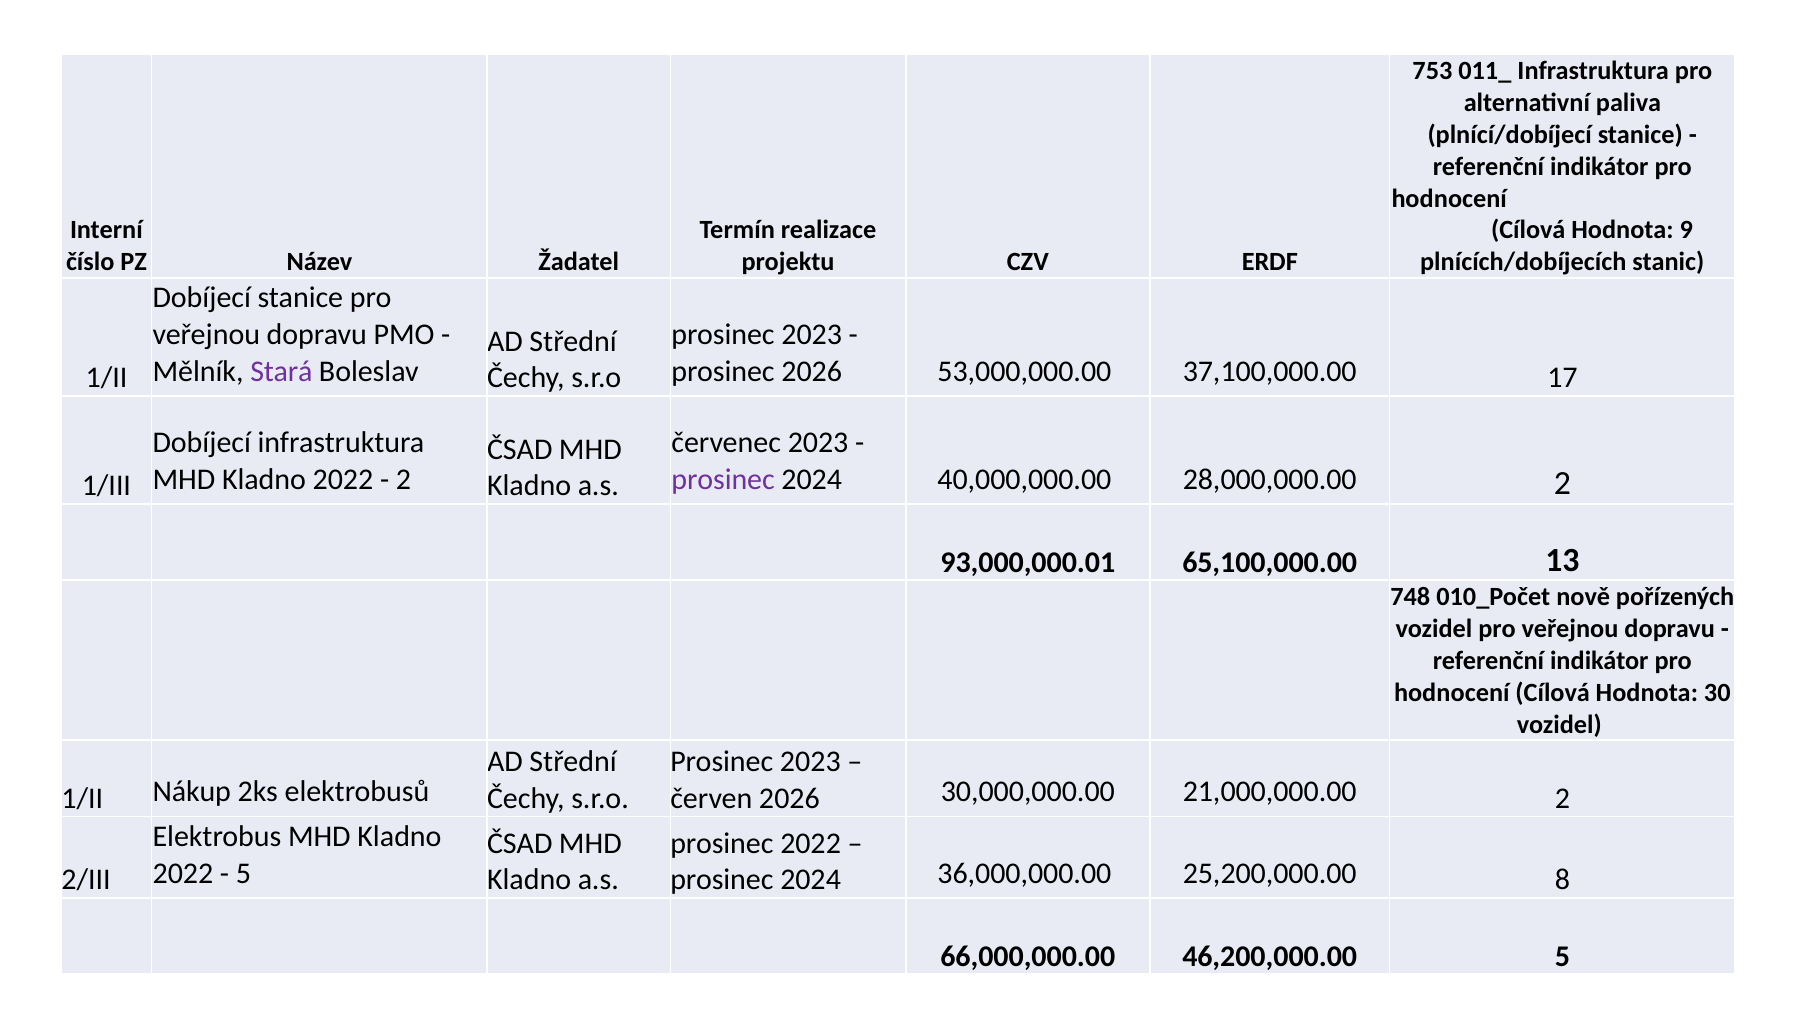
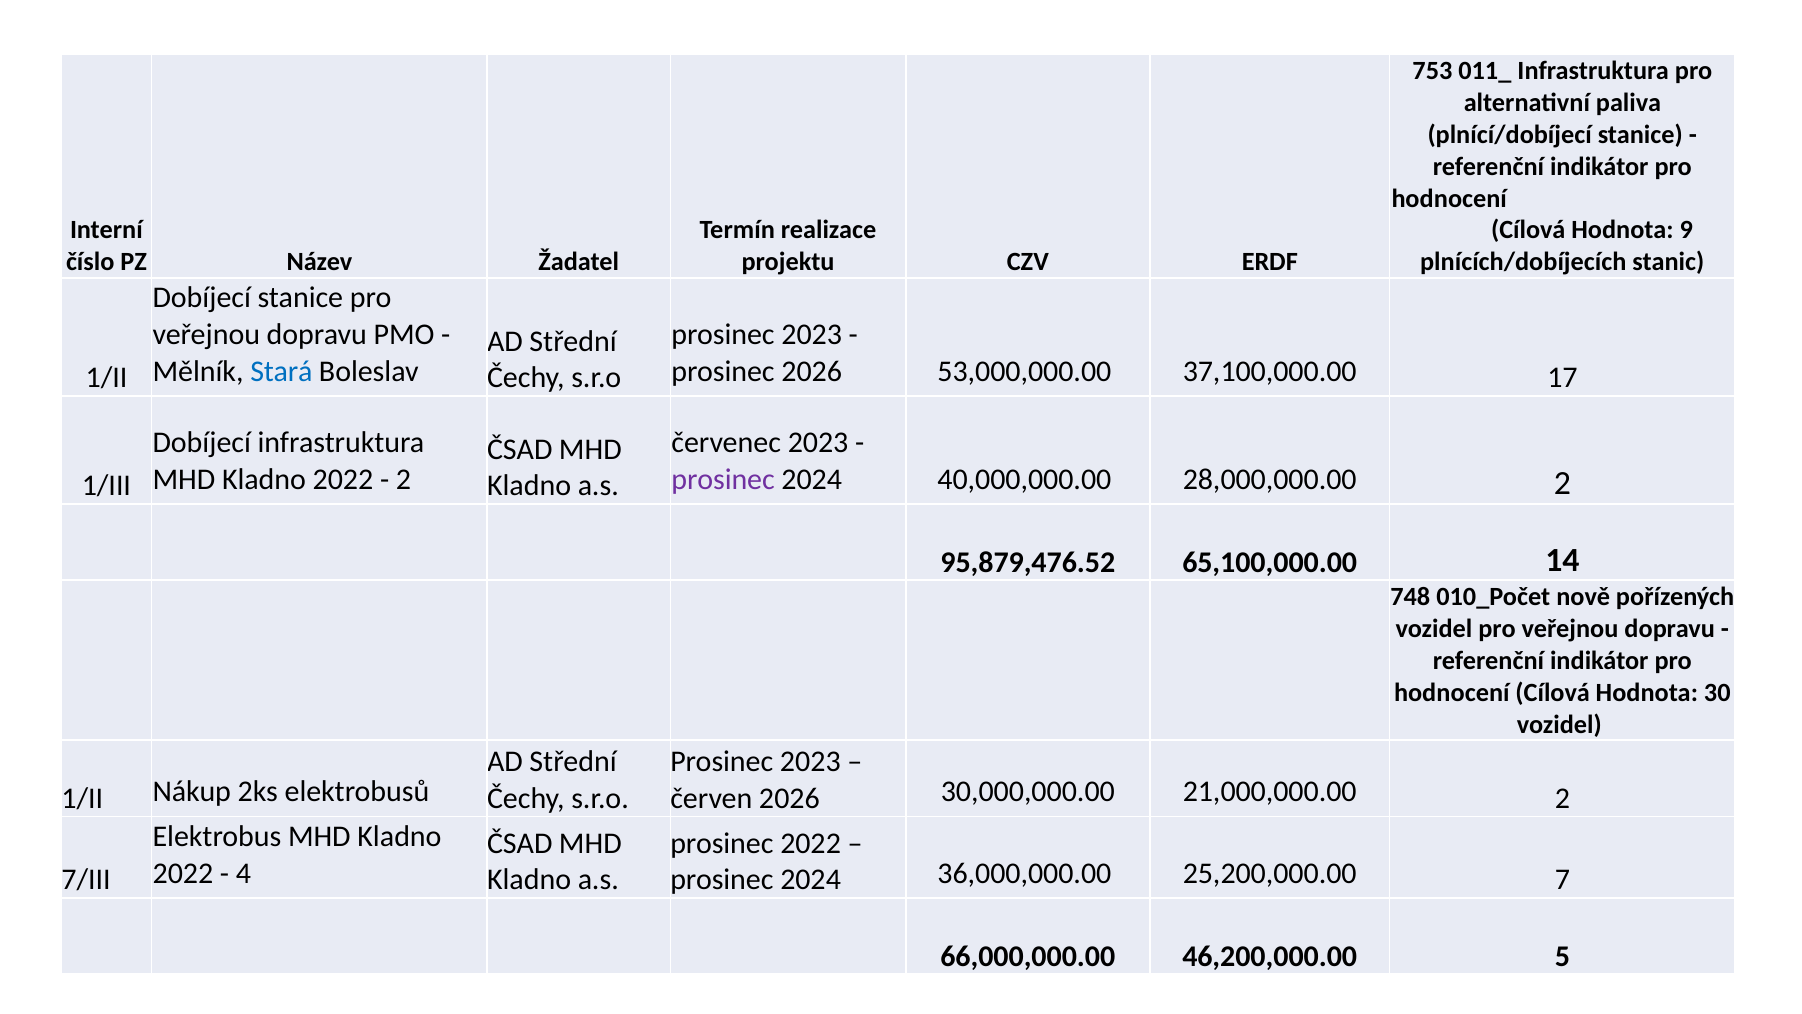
Stará colour: purple -> blue
93,000,000.01: 93,000,000.01 -> 95,879,476.52
13: 13 -> 14
5 at (243, 873): 5 -> 4
2/III: 2/III -> 7/III
8: 8 -> 7
